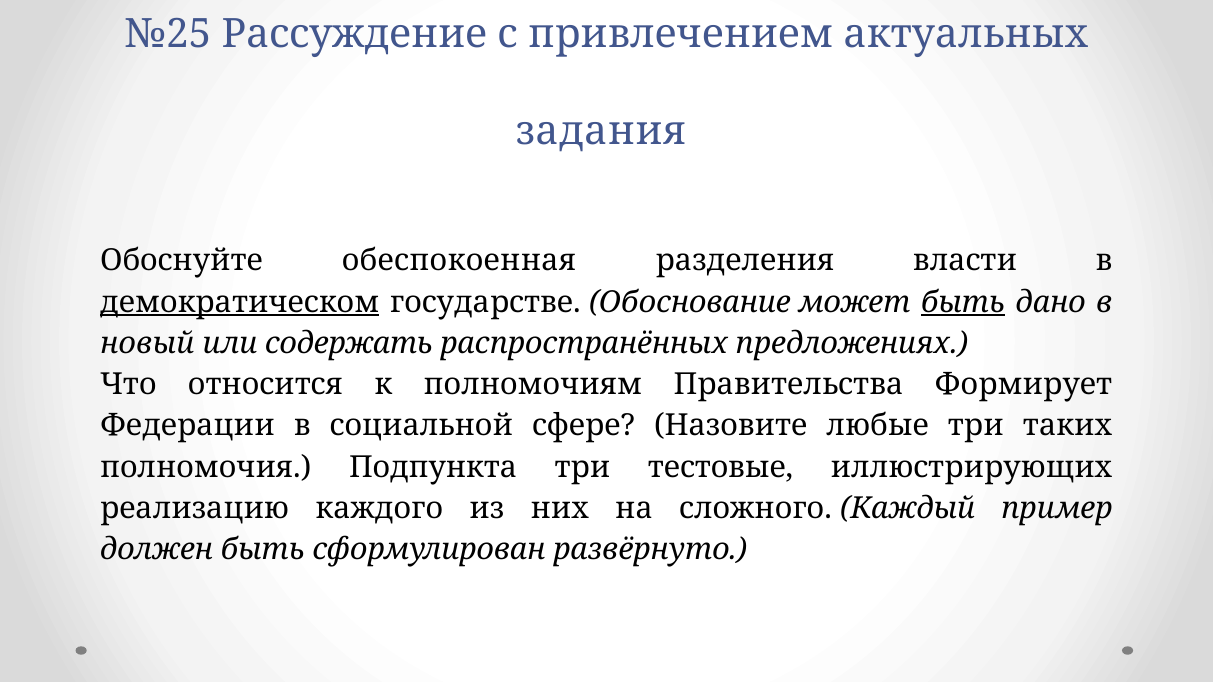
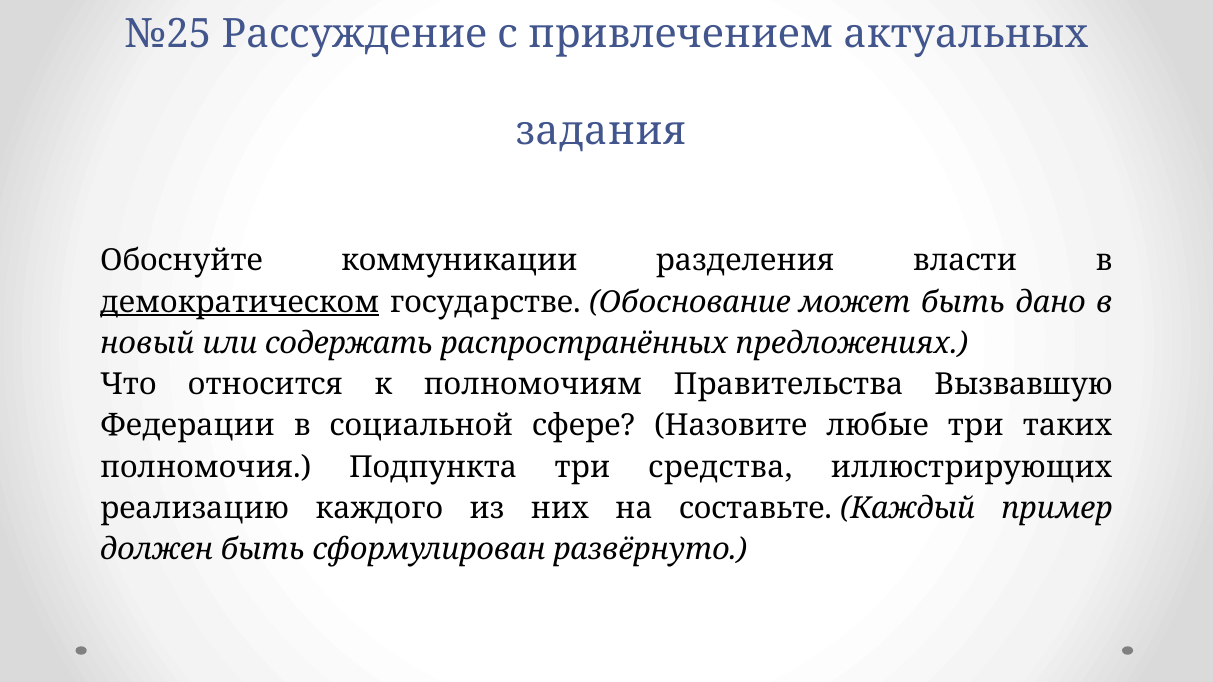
обеспокоенная: обеспокоенная -> коммуникации
быть at (963, 302) underline: present -> none
Формирует: Формирует -> Вызвавшую
тестовые: тестовые -> средства
сложного: сложного -> составьте
